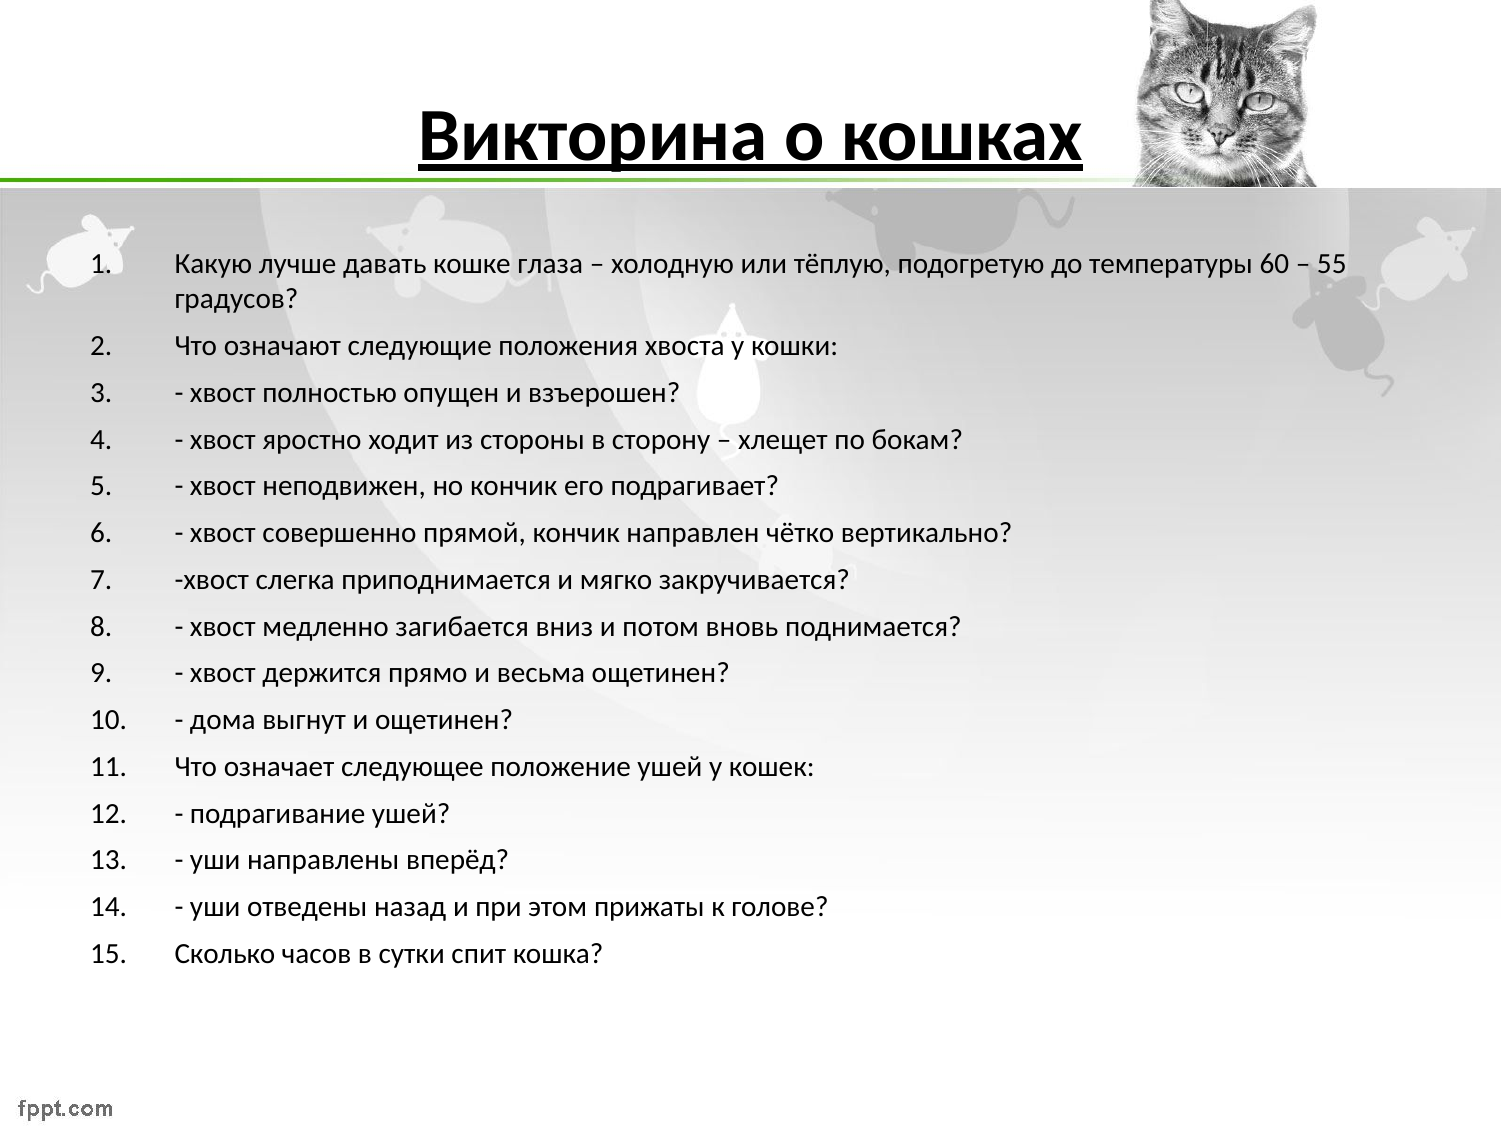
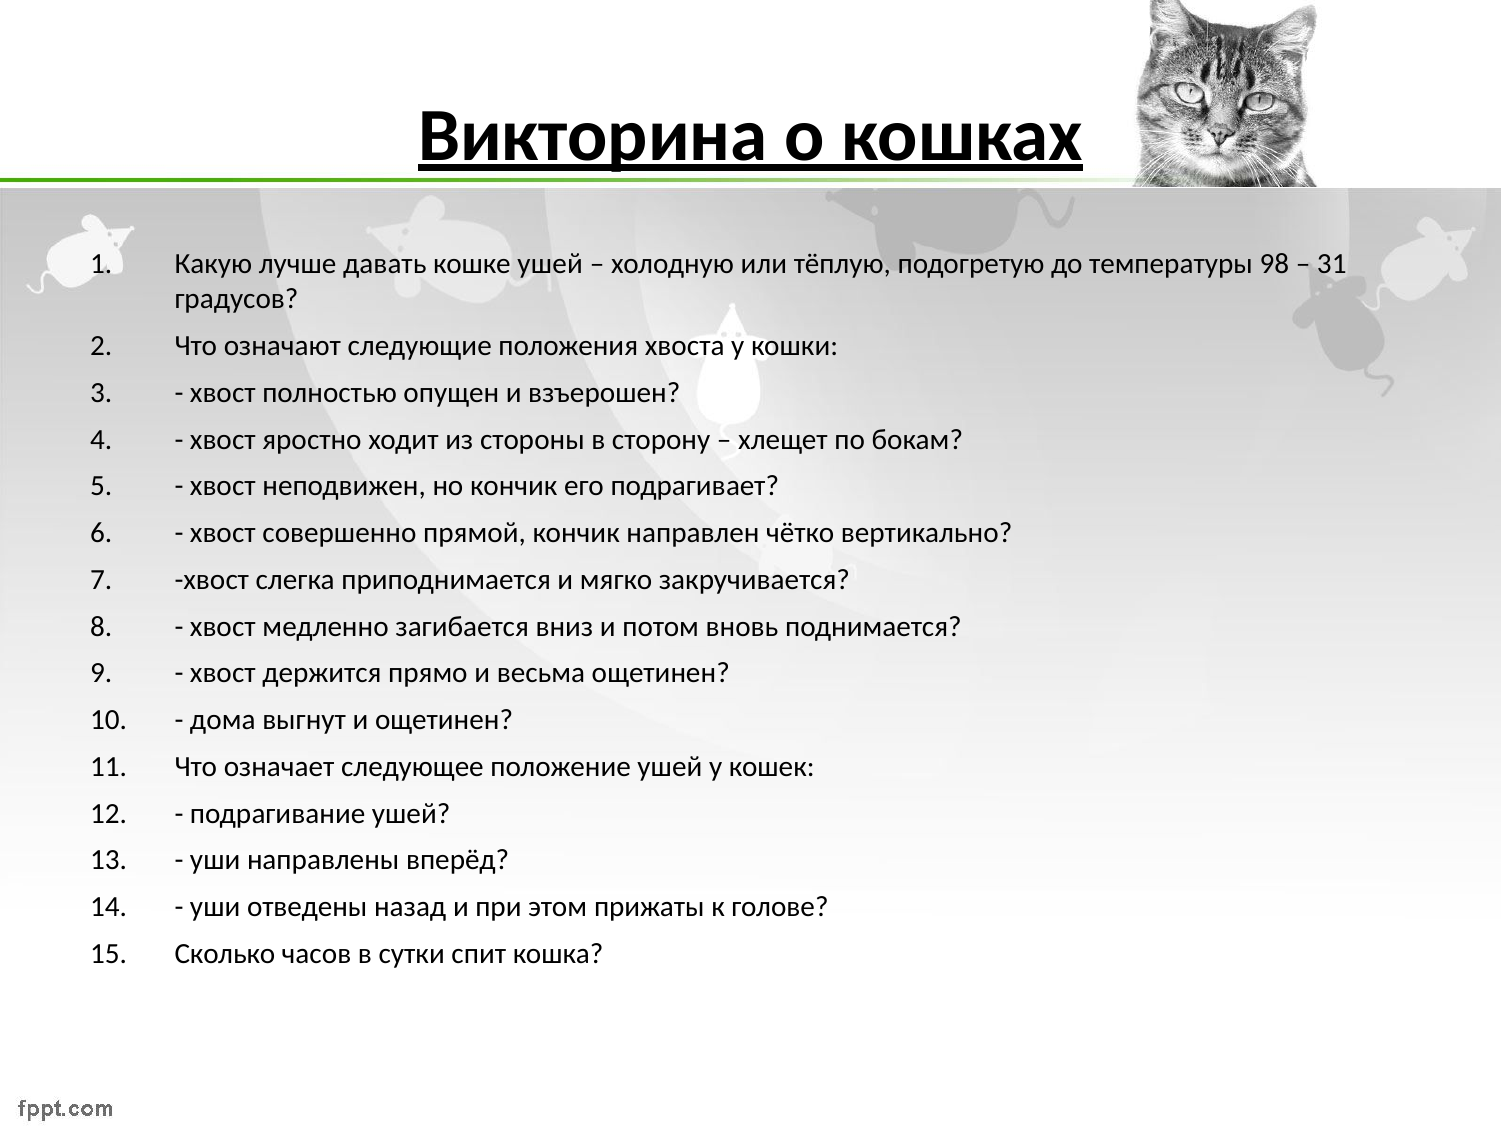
кошке глаза: глаза -> ушей
60: 60 -> 98
55: 55 -> 31
